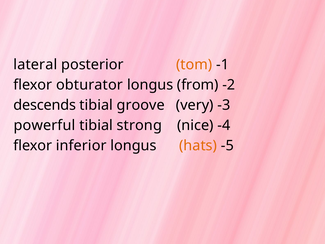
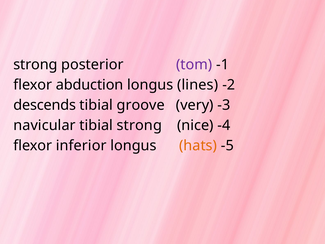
lateral at (35, 65): lateral -> strong
tom colour: orange -> purple
obturator: obturator -> abduction
from: from -> lines
powerful: powerful -> navicular
